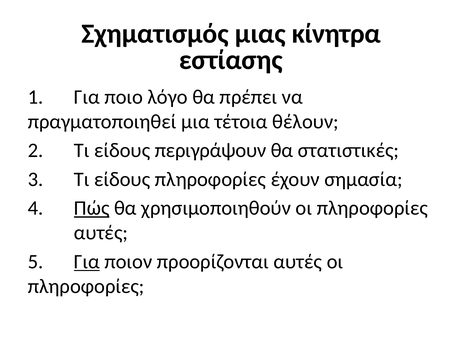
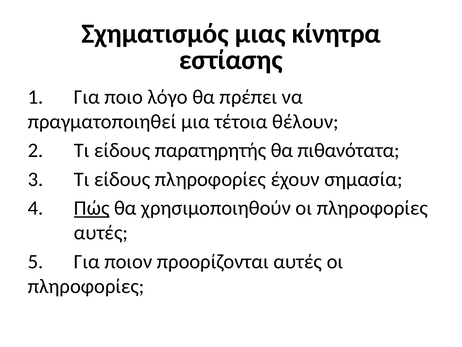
περιγράψουν: περιγράψουν -> παρατηρητής
στατιστικές: στατιστικές -> πιθανότατα
Για at (87, 261) underline: present -> none
